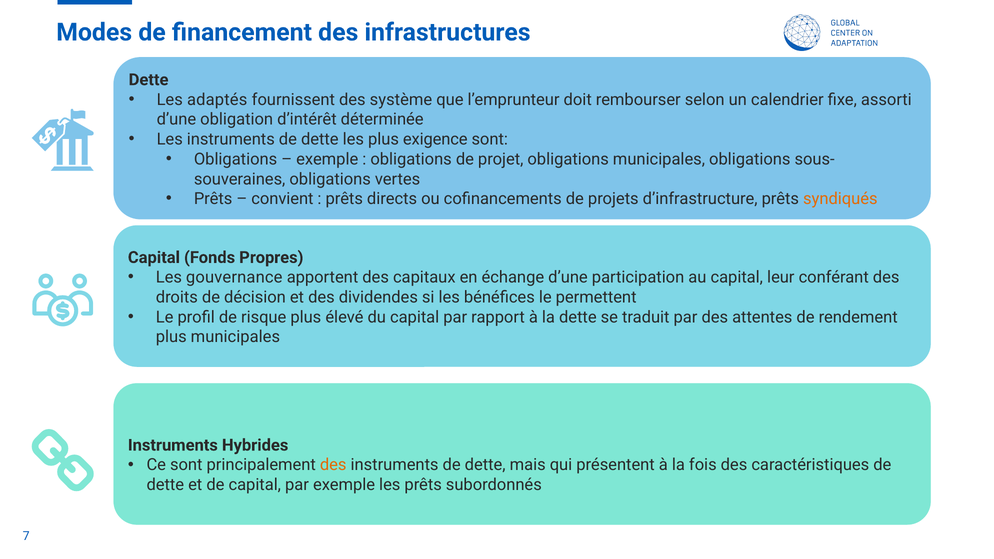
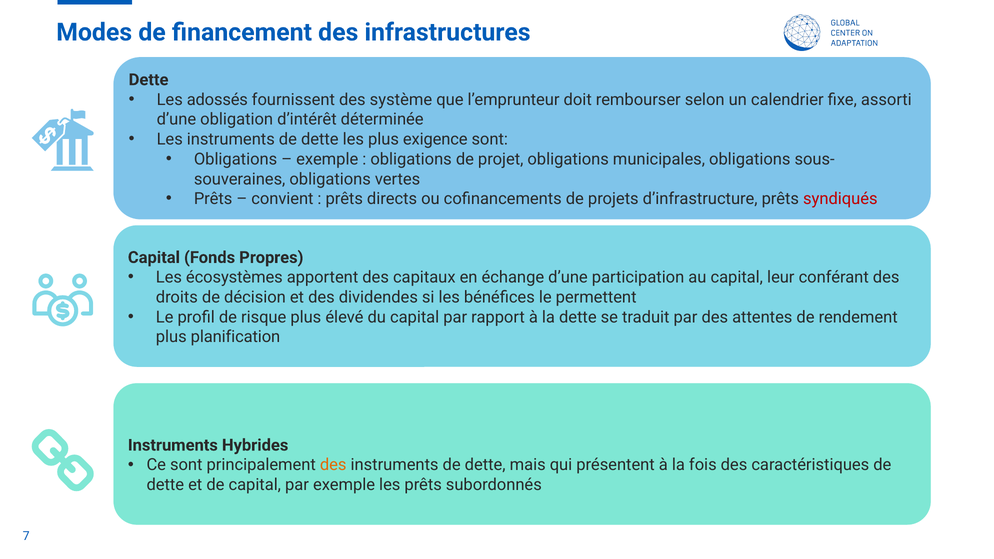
adaptés: adaptés -> adossés
syndiqués colour: orange -> red
gouvernance: gouvernance -> écosystèmes
plus municipales: municipales -> planification
